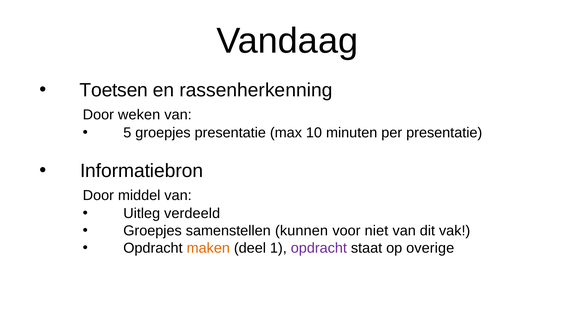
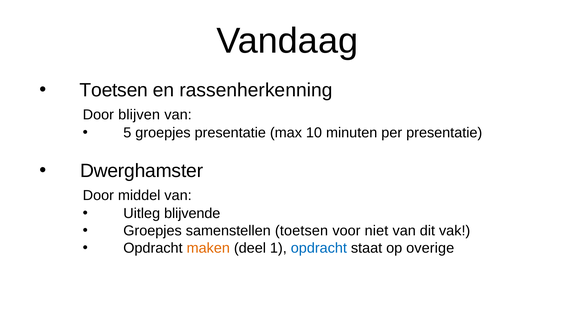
weken: weken -> blijven
Informatiebron: Informatiebron -> Dwerghamster
verdeeld: verdeeld -> blijvende
samenstellen kunnen: kunnen -> toetsen
opdracht at (319, 249) colour: purple -> blue
